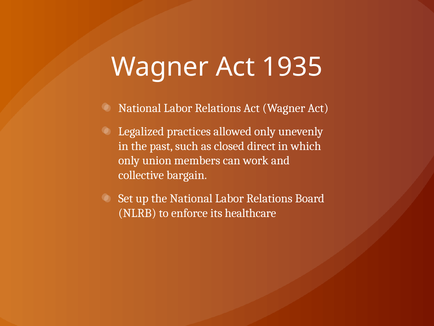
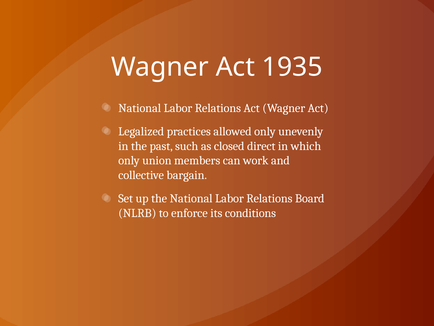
healthcare: healthcare -> conditions
